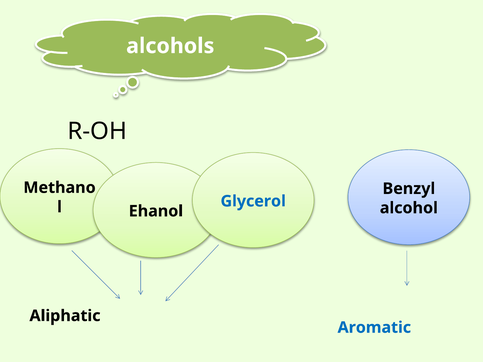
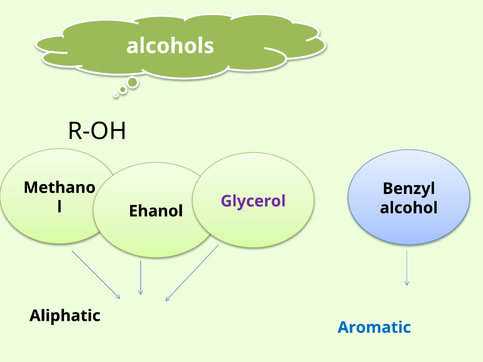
Glycerol colour: blue -> purple
